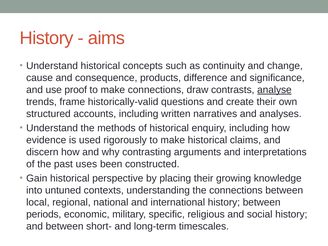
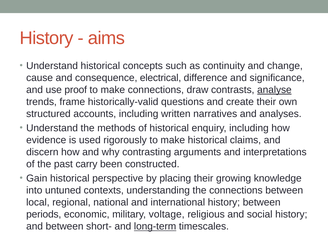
products: products -> electrical
uses: uses -> carry
specific: specific -> voltage
long-term underline: none -> present
